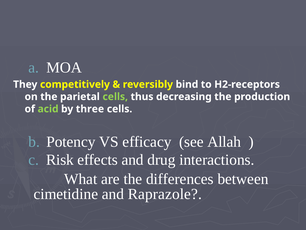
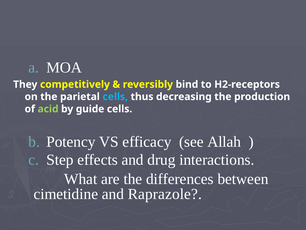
cells at (115, 96) colour: light green -> light blue
three: three -> guide
Risk: Risk -> Step
